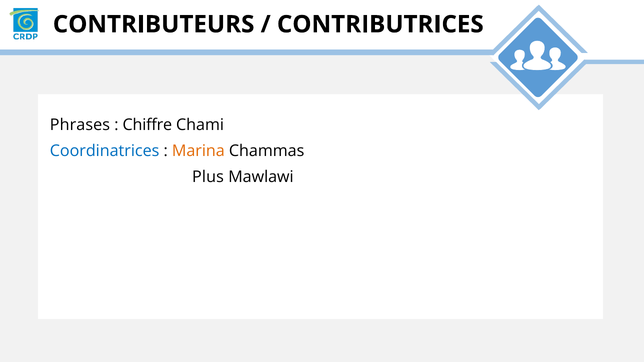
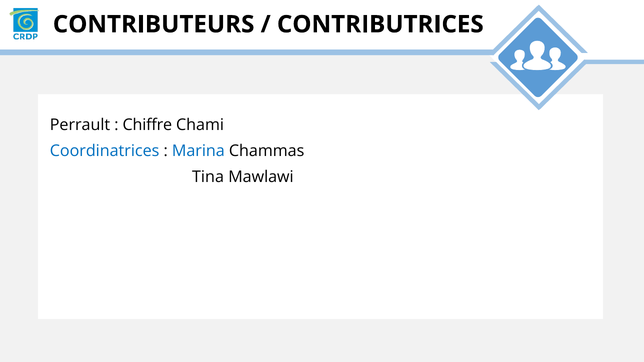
Phrases: Phrases -> Perrault
Marina colour: orange -> blue
Plus: Plus -> Tina
